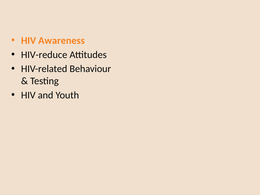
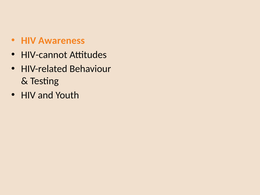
HIV-reduce: HIV-reduce -> HIV-cannot
